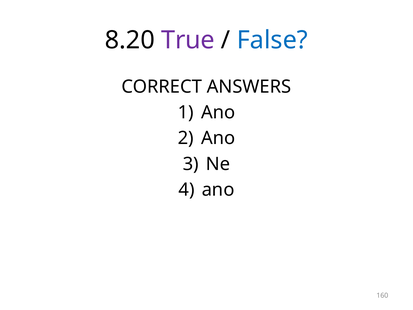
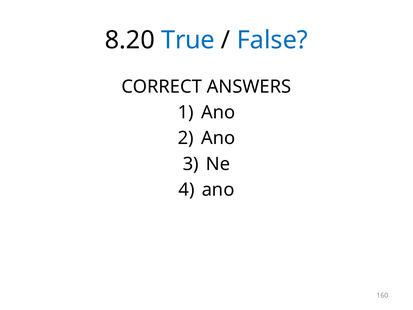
True colour: purple -> blue
